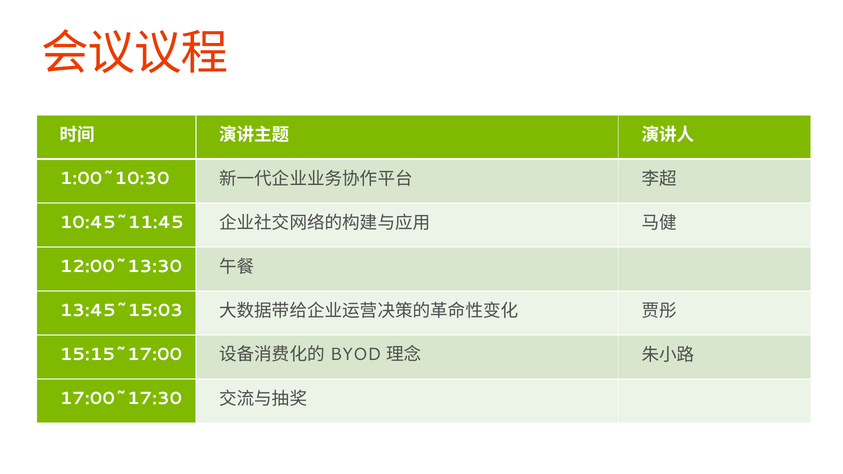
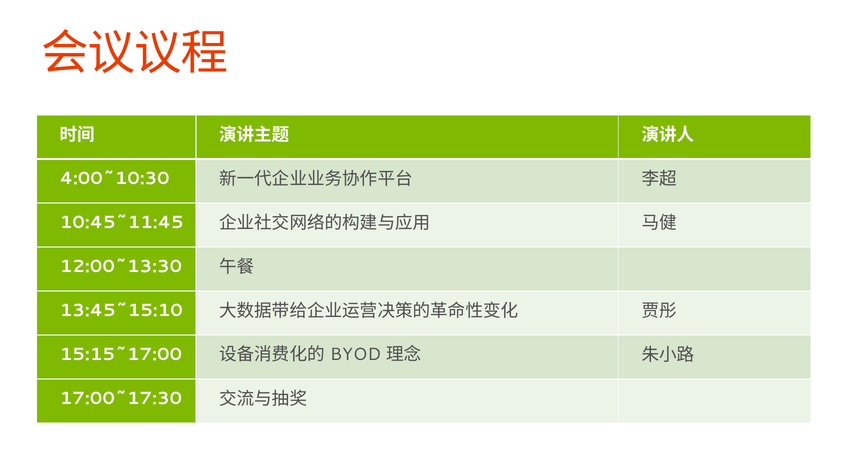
1:00~10:30: 1:00~10:30 -> 4:00~10:30
13:45~15:03: 13:45~15:03 -> 13:45~15:10
